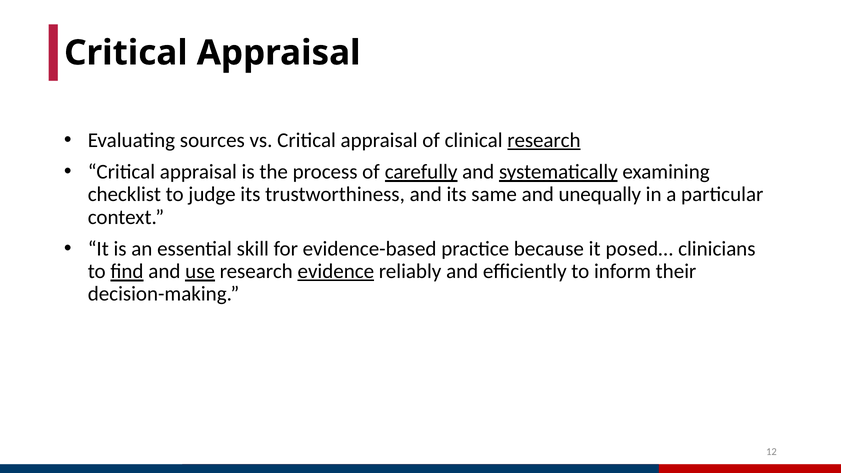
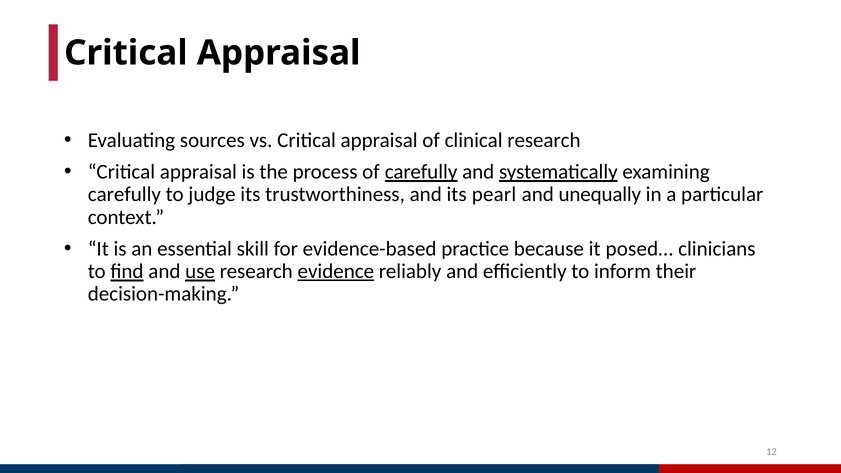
research at (544, 140) underline: present -> none
checklist at (124, 194): checklist -> carefully
same: same -> pearl
